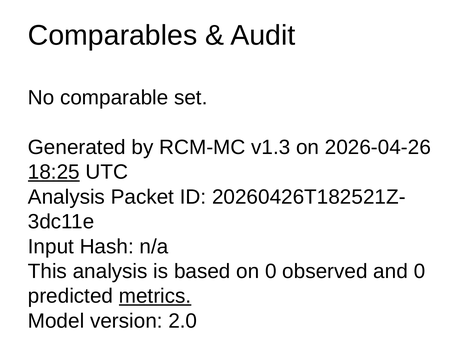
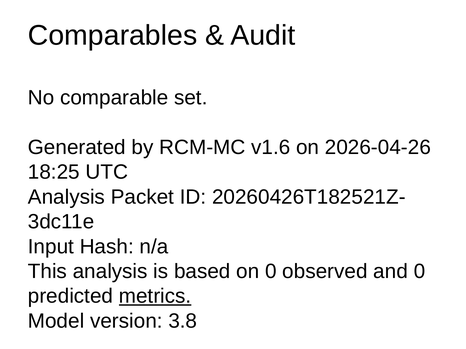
v1.3: v1.3 -> v1.6
18:25 underline: present -> none
2.0: 2.0 -> 3.8
